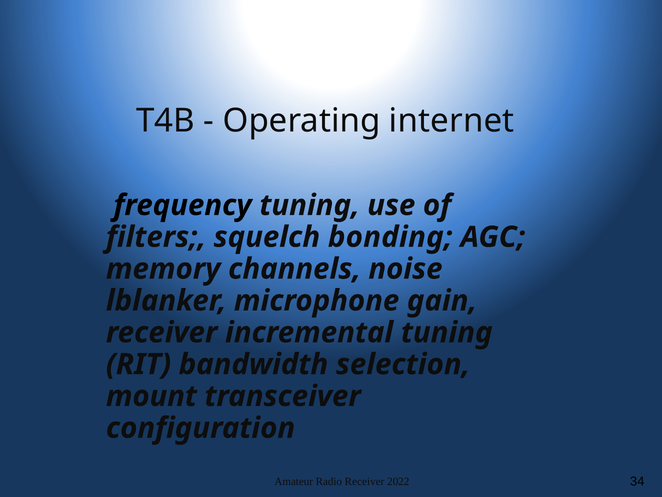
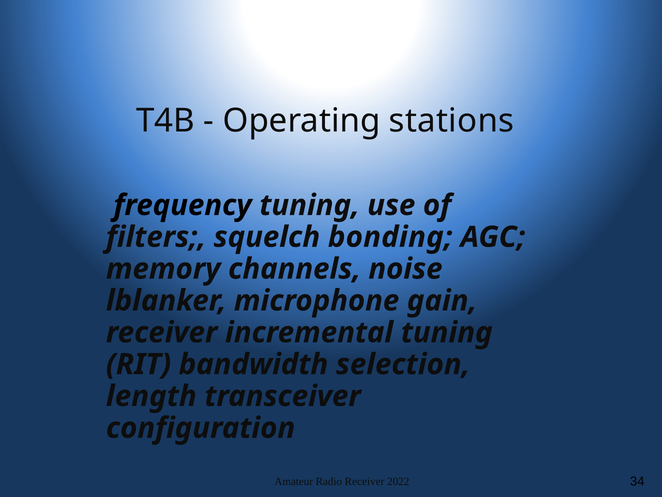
internet: internet -> stations
mount: mount -> length
